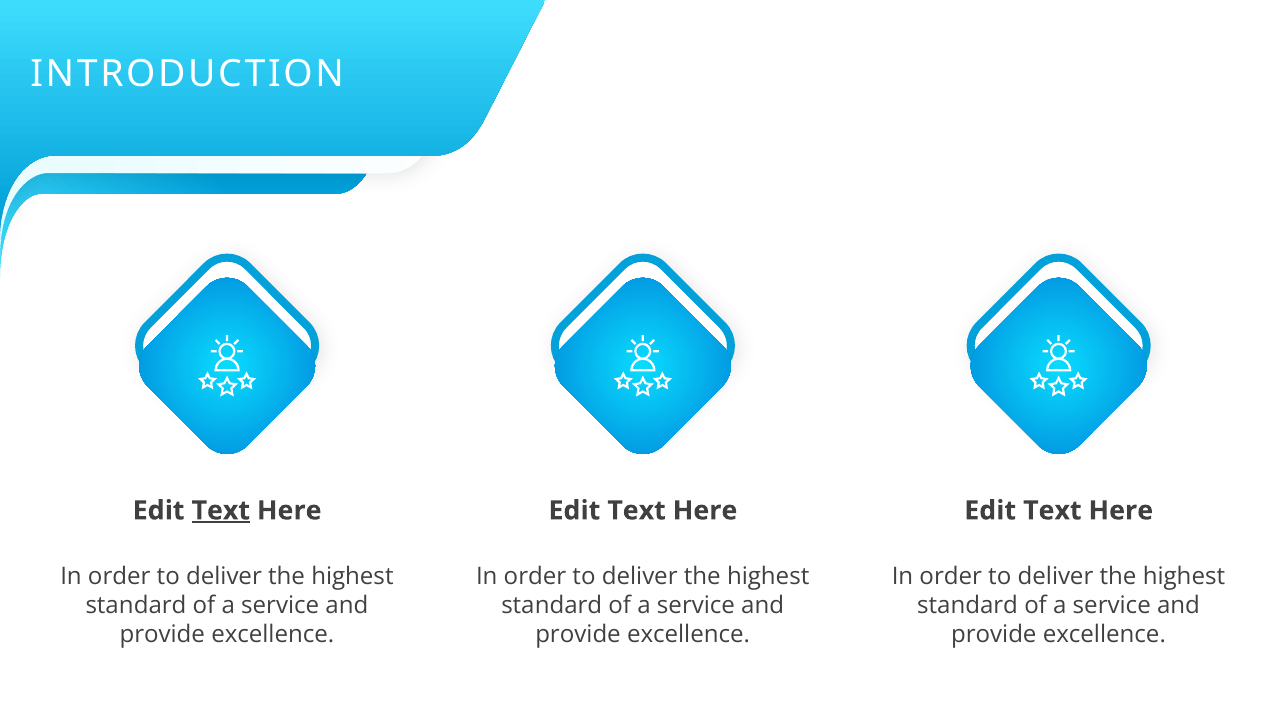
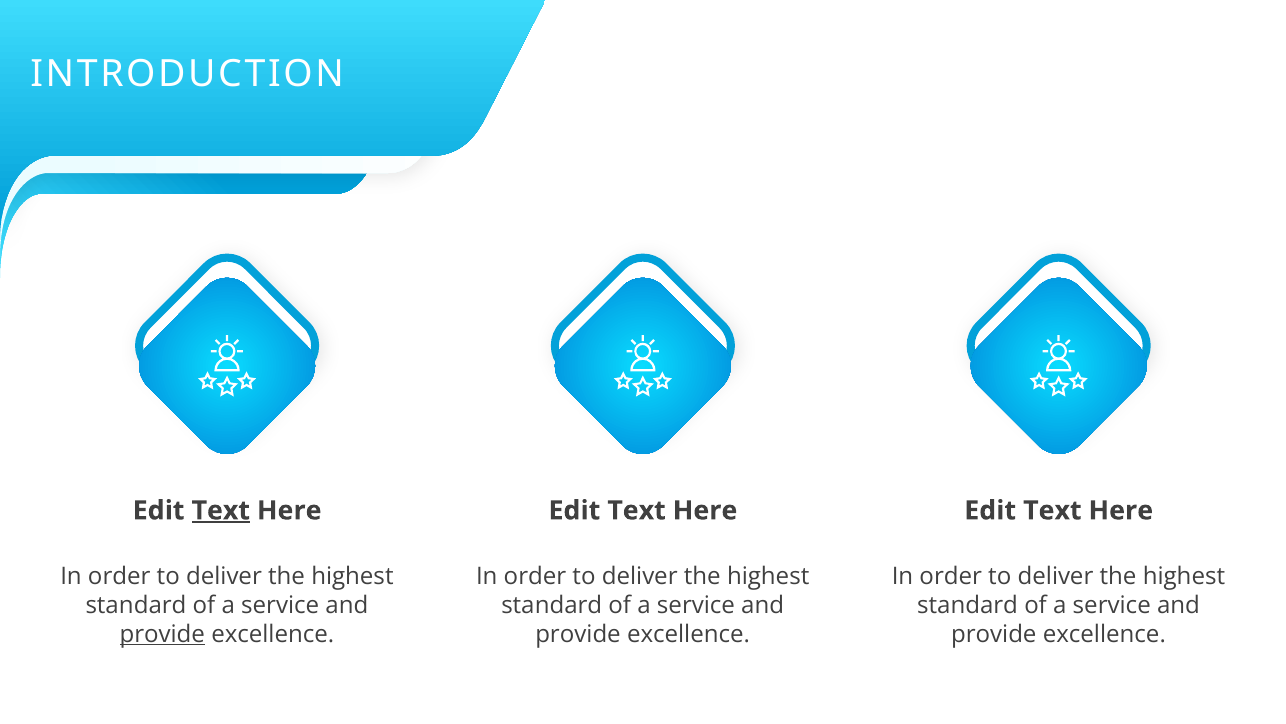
provide at (162, 634) underline: none -> present
